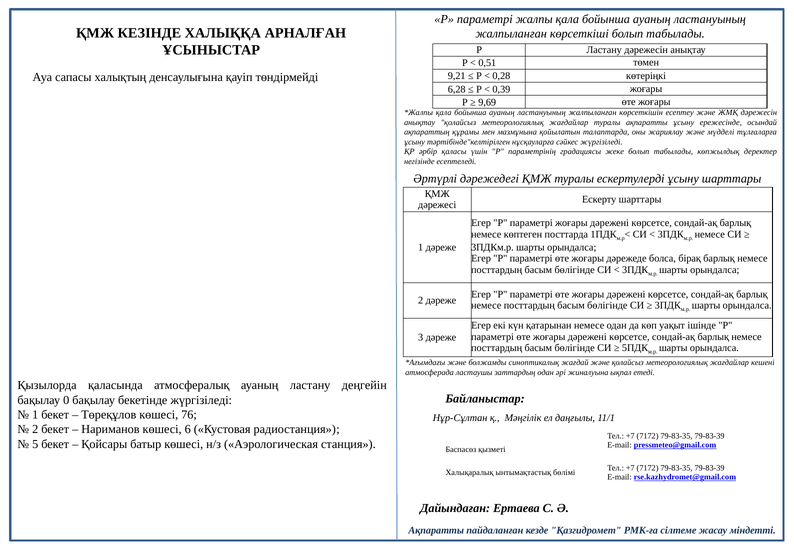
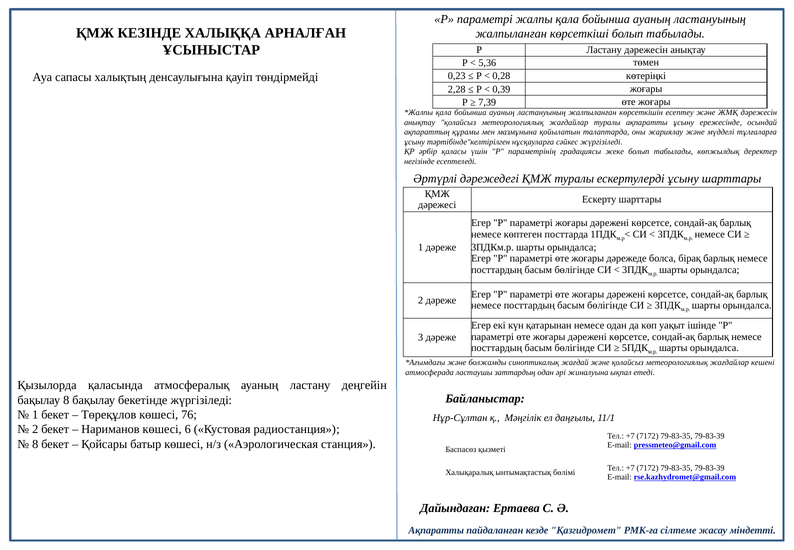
0,51: 0,51 -> 5,36
9,21: 9,21 -> 0,23
6,28: 6,28 -> 2,28
9,69: 9,69 -> 7,39
бақылау 0: 0 -> 8
5 at (35, 444): 5 -> 8
